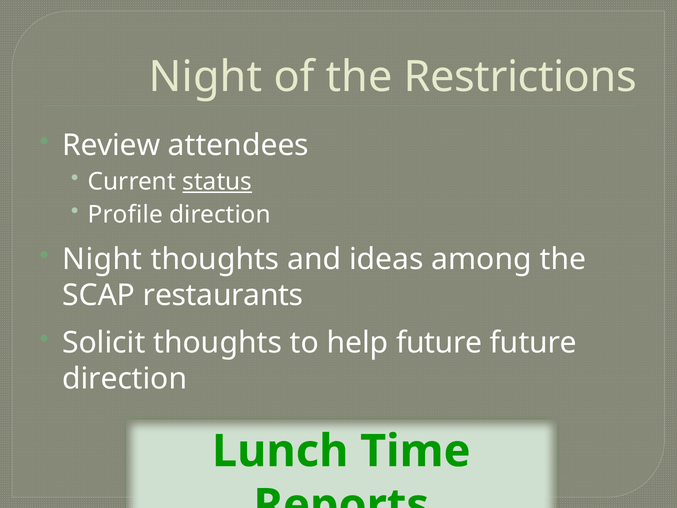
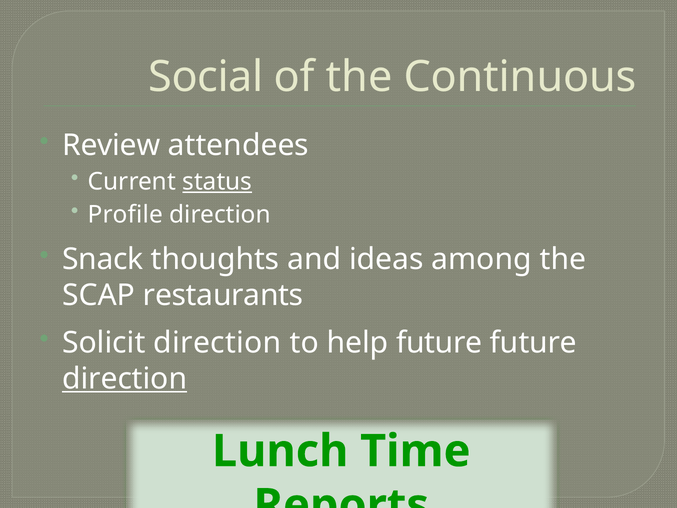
Night at (205, 77): Night -> Social
Restrictions: Restrictions -> Continuous
Night at (102, 259): Night -> Snack
Solicit thoughts: thoughts -> direction
direction at (125, 379) underline: none -> present
